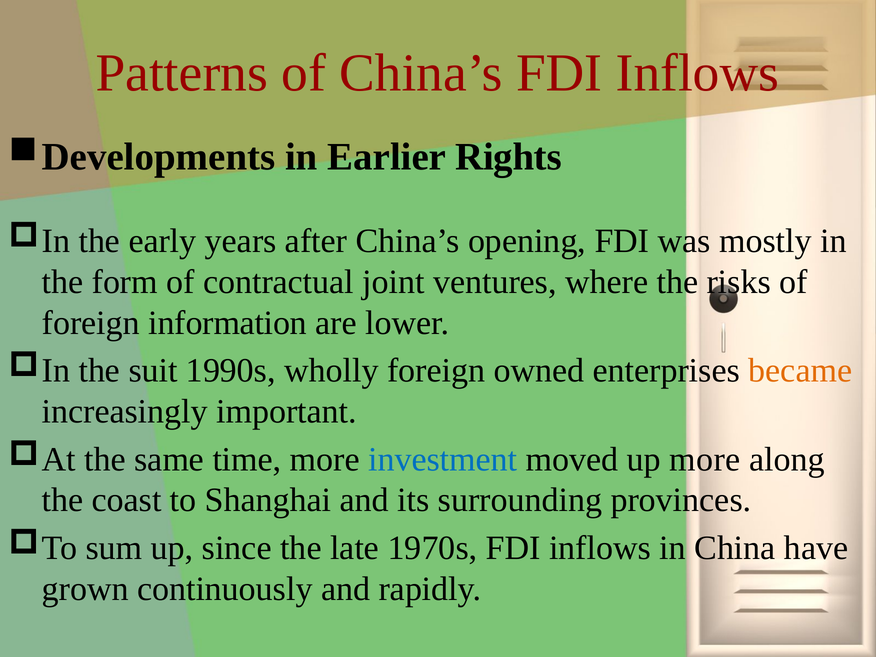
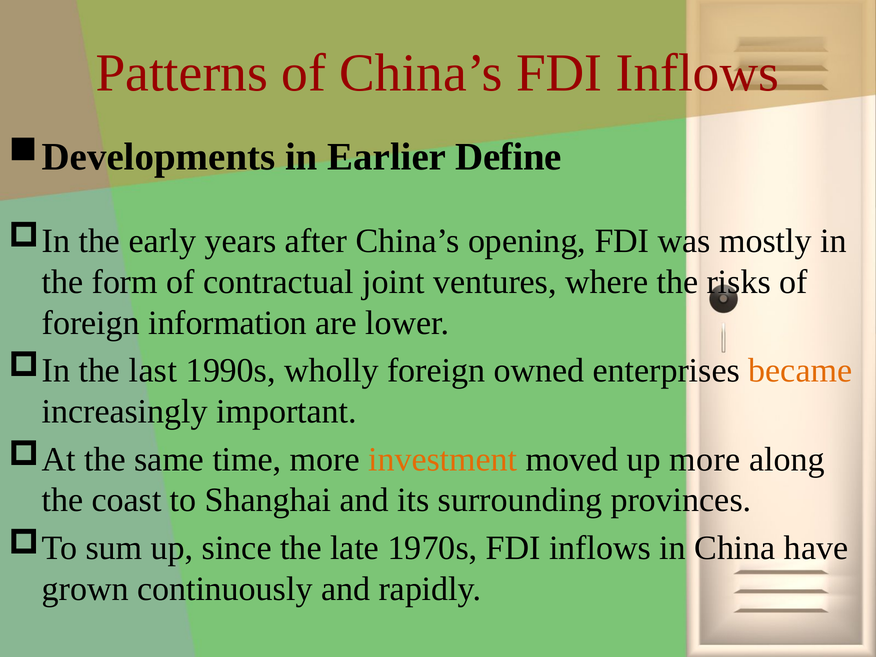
Rights: Rights -> Define
suit: suit -> last
investment colour: blue -> orange
